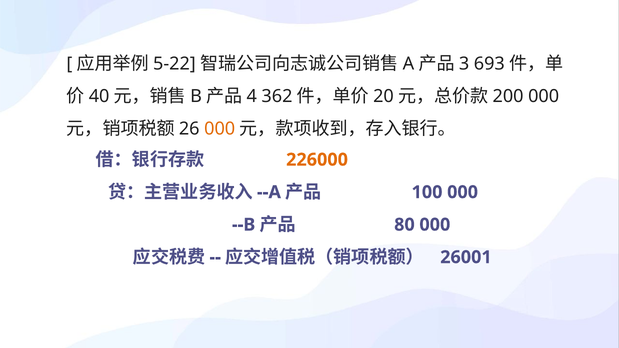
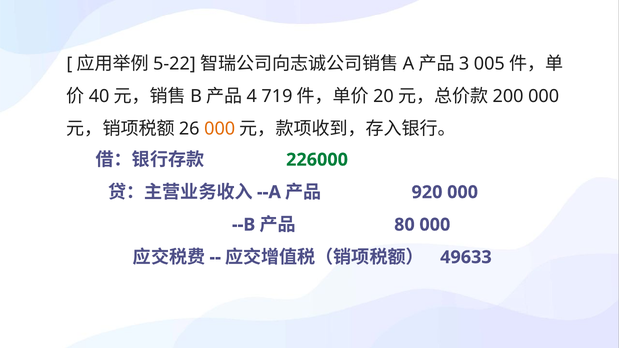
693: 693 -> 005
362: 362 -> 719
226000 colour: orange -> green
100: 100 -> 920
26001: 26001 -> 49633
